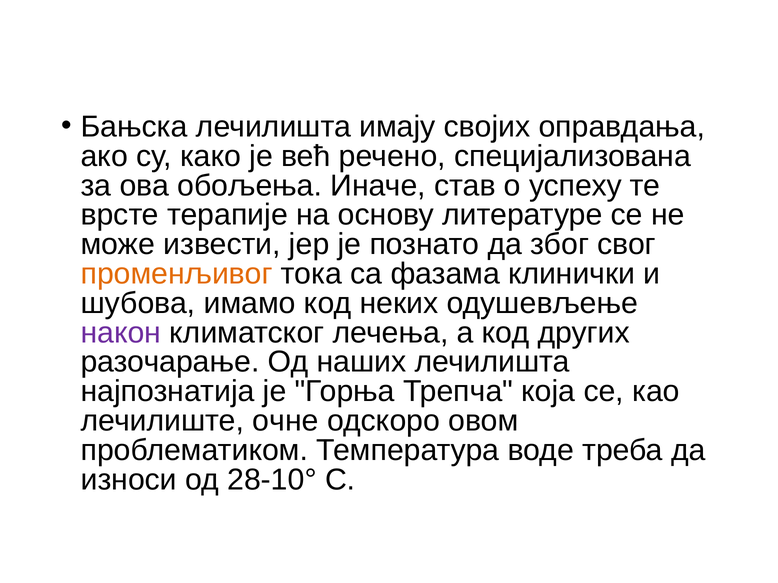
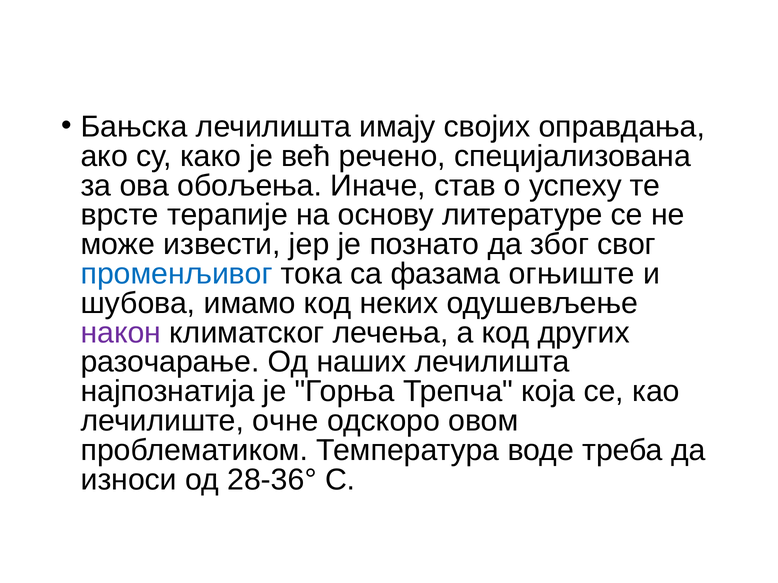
променљивог colour: orange -> blue
клинички: клинички -> огњиште
28-10°: 28-10° -> 28-36°
